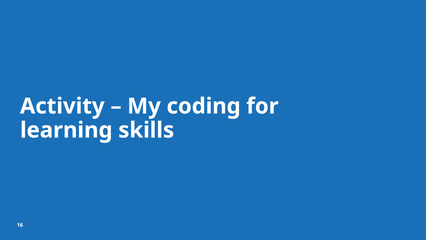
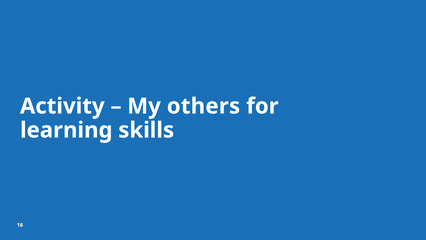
coding: coding -> others
